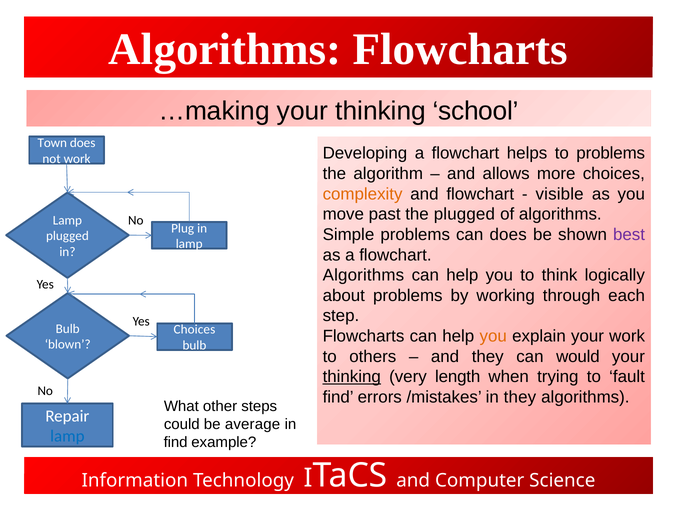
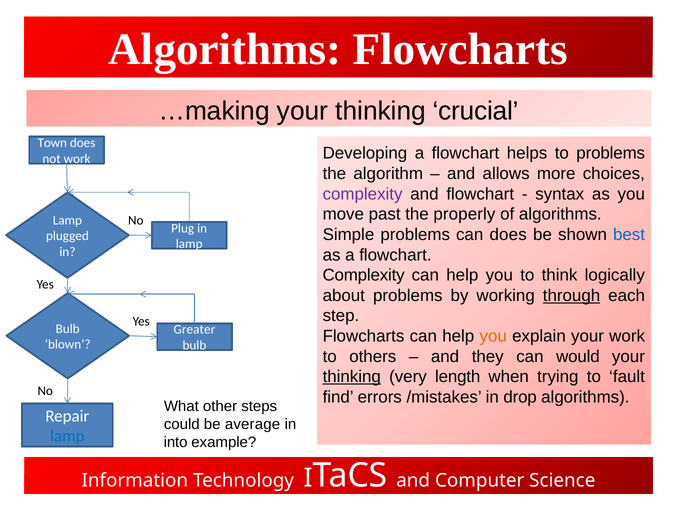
school: school -> crucial
complexity at (363, 194) colour: orange -> purple
visible: visible -> syntax
the plugged: plugged -> properly
best colour: purple -> blue
Algorithms at (363, 275): Algorithms -> Complexity
through underline: none -> present
Choices at (194, 329): Choices -> Greater
in they: they -> drop
find at (176, 442): find -> into
